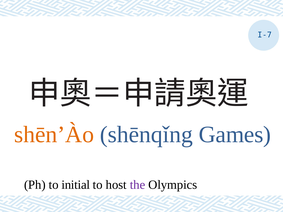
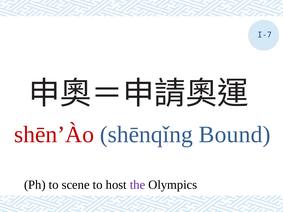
shēn’Ào colour: orange -> red
Games: Games -> Bound
initial: initial -> scene
